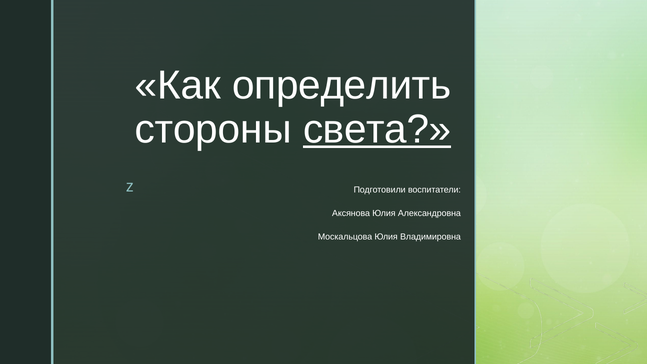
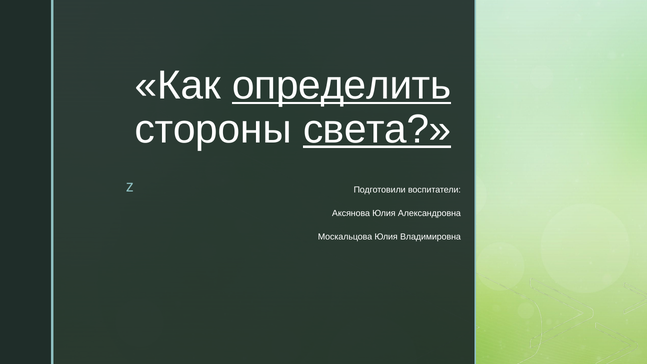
определить underline: none -> present
